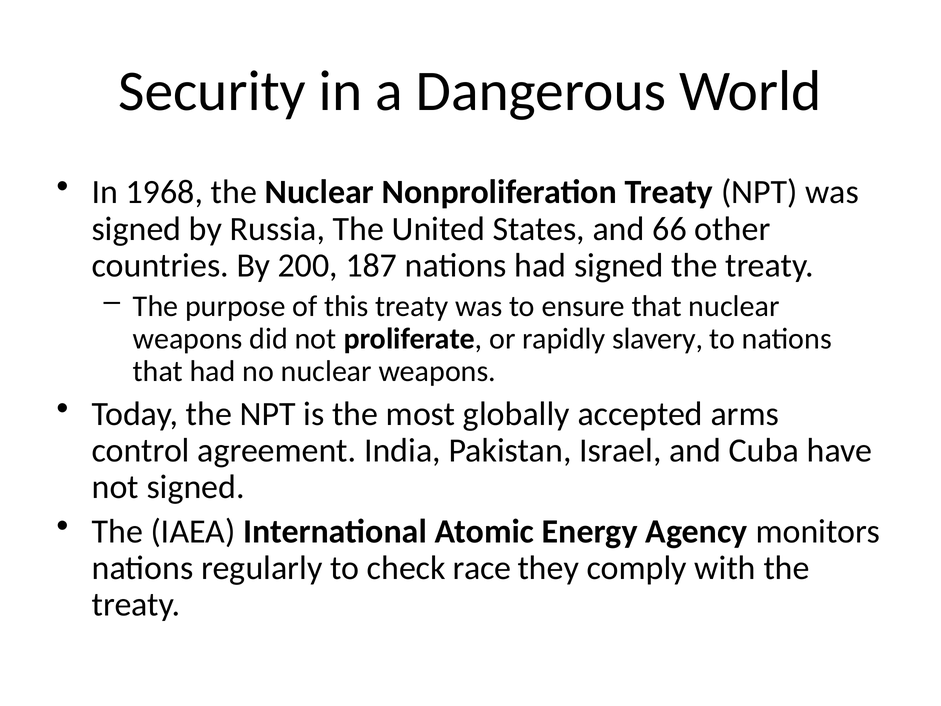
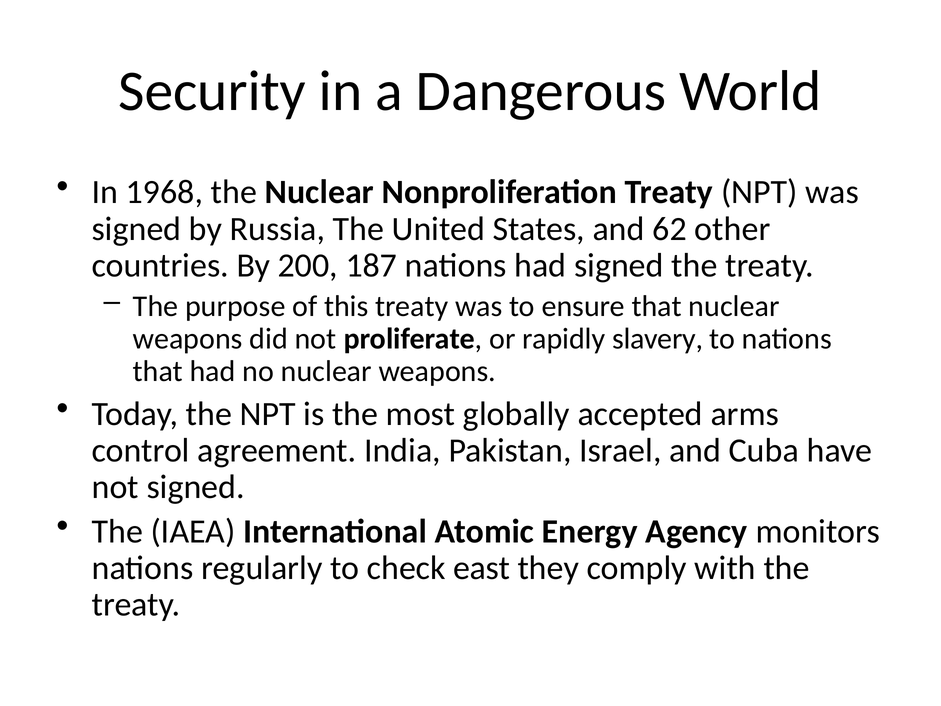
66: 66 -> 62
race: race -> east
